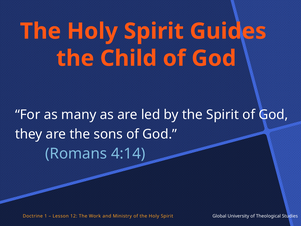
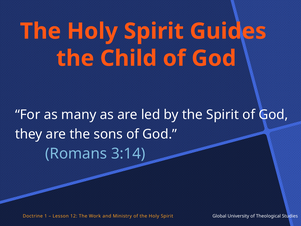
4:14: 4:14 -> 3:14
